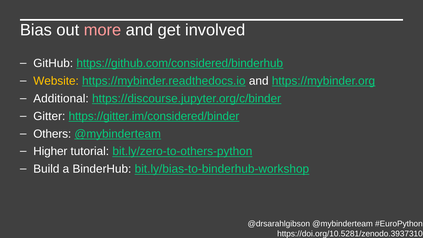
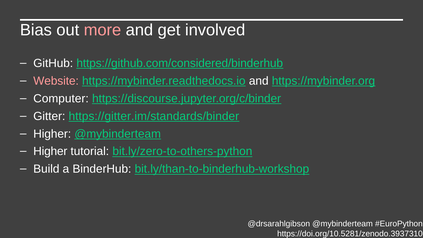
Website colour: yellow -> pink
Additional: Additional -> Computer
https://gitter.im/considered/binder: https://gitter.im/considered/binder -> https://gitter.im/standards/binder
Others at (52, 134): Others -> Higher
bit.ly/bias-to-binderhub-workshop: bit.ly/bias-to-binderhub-workshop -> bit.ly/than-to-binderhub-workshop
